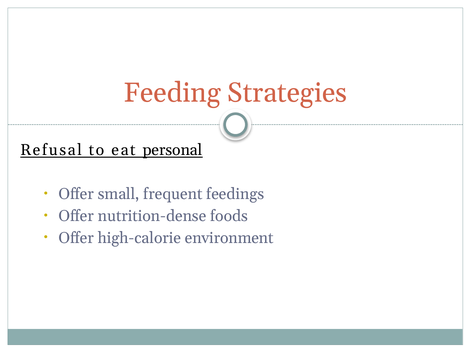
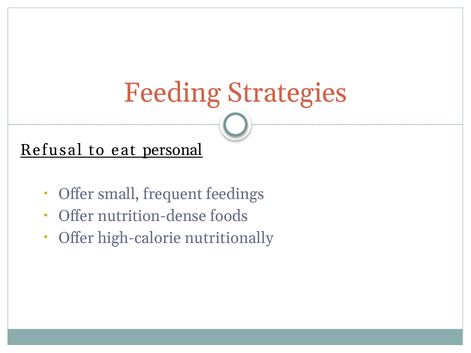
environment: environment -> nutritionally
